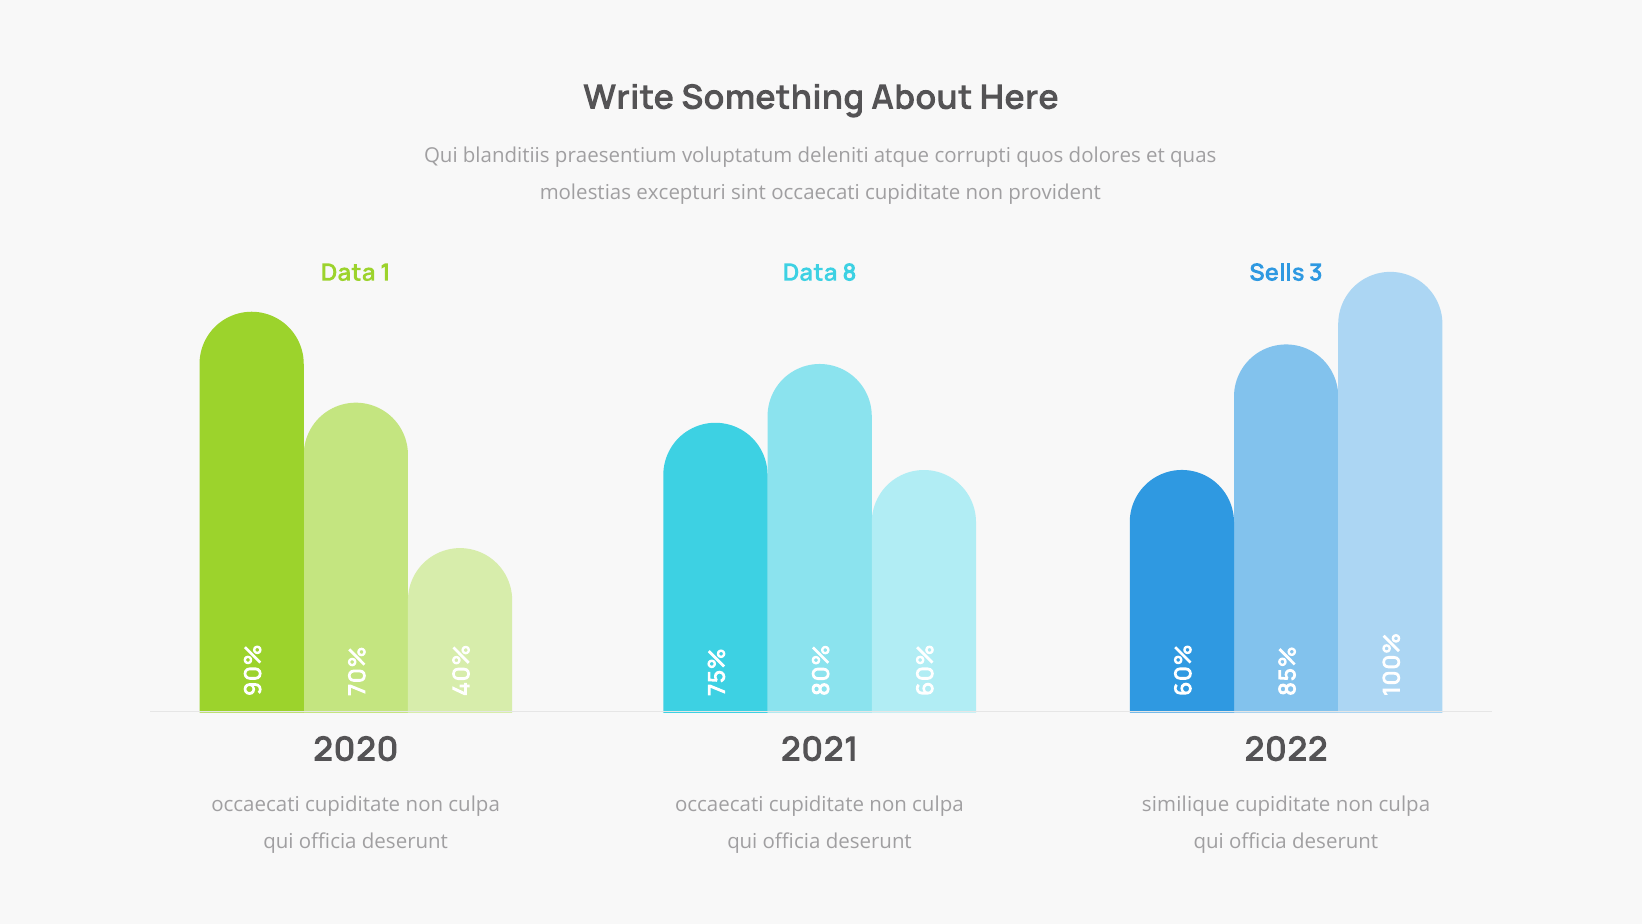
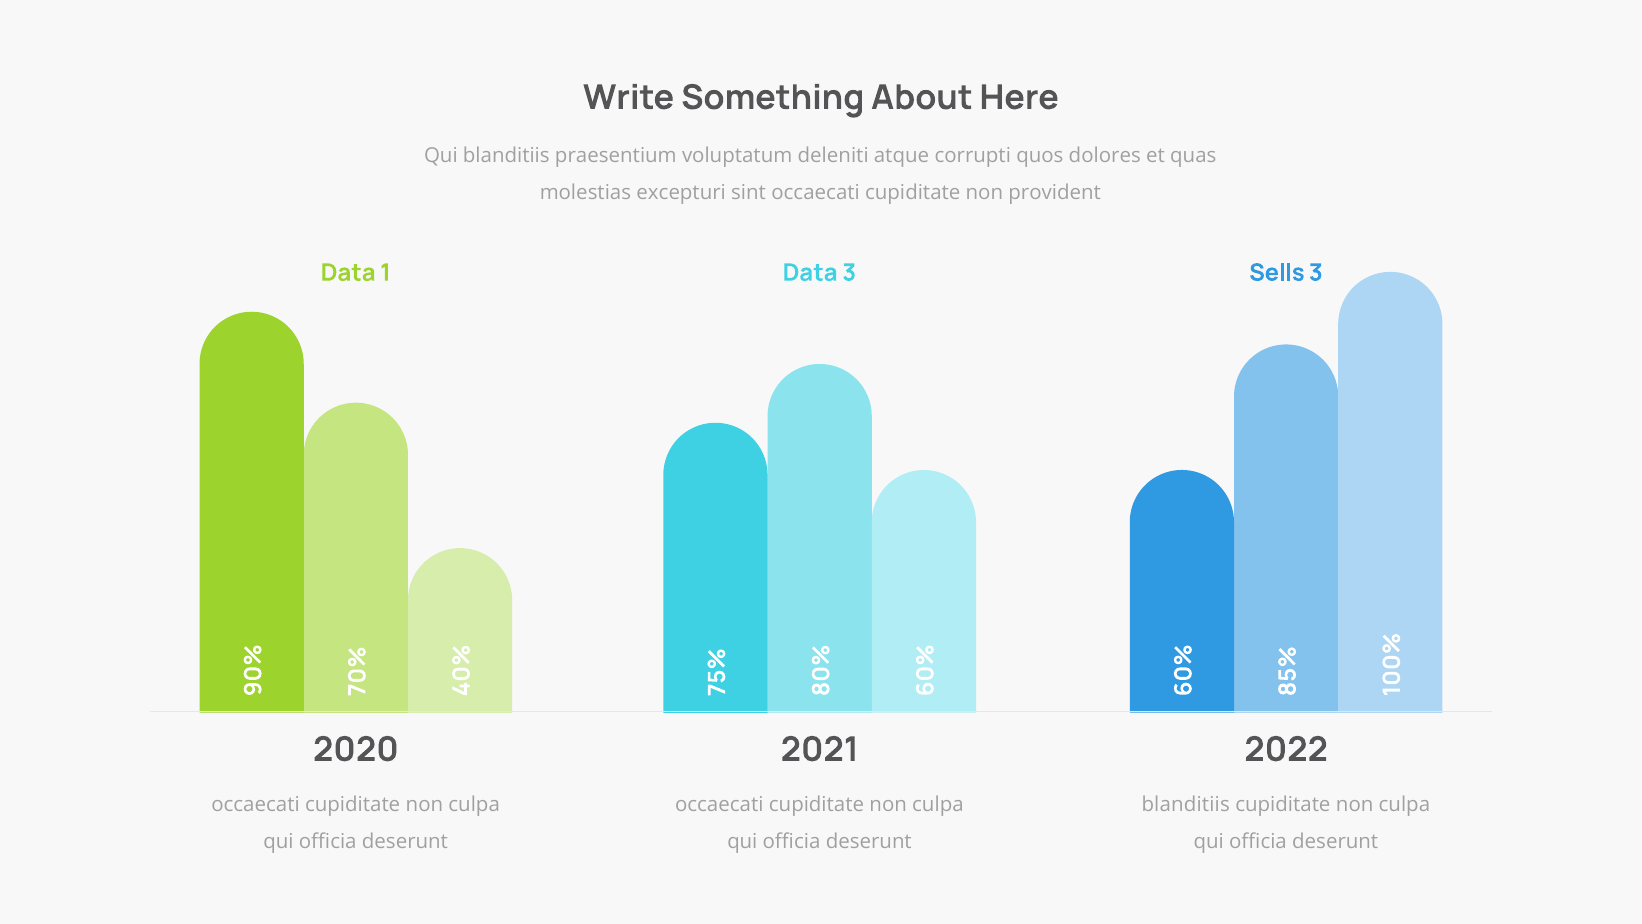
Data 8: 8 -> 3
similique at (1186, 804): similique -> blanditiis
